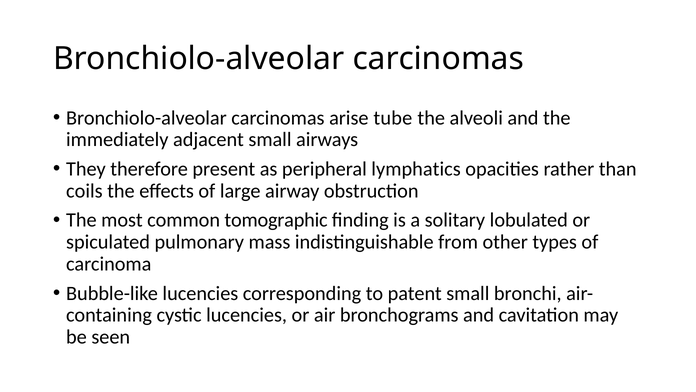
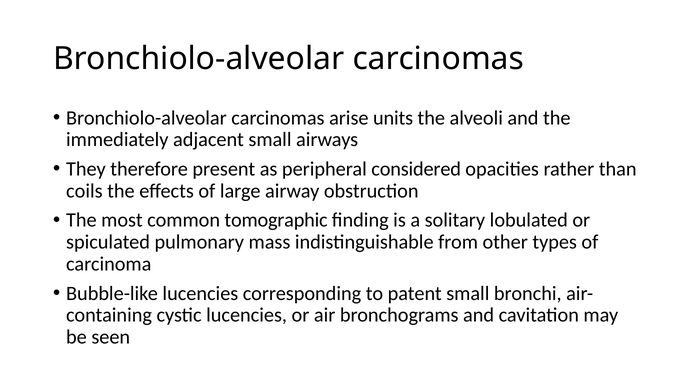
tube: tube -> units
lymphatics: lymphatics -> considered
